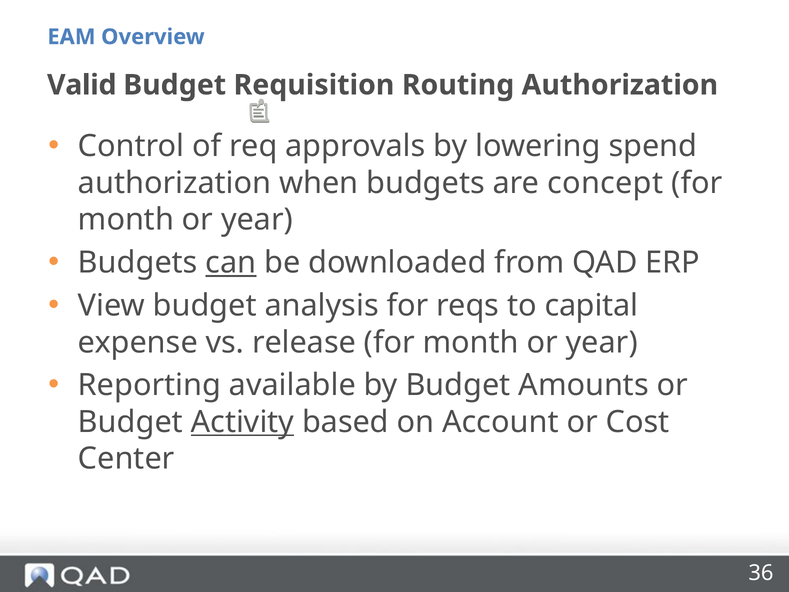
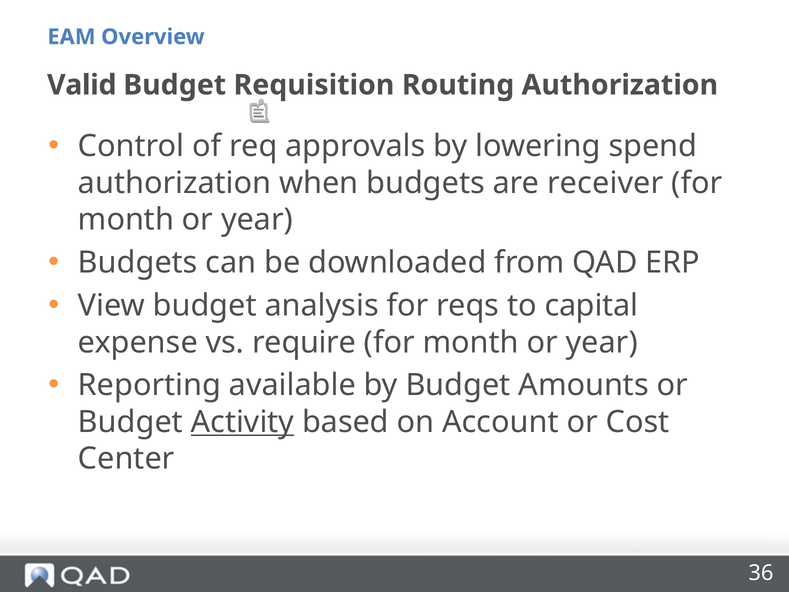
concept: concept -> receiver
can underline: present -> none
release: release -> require
